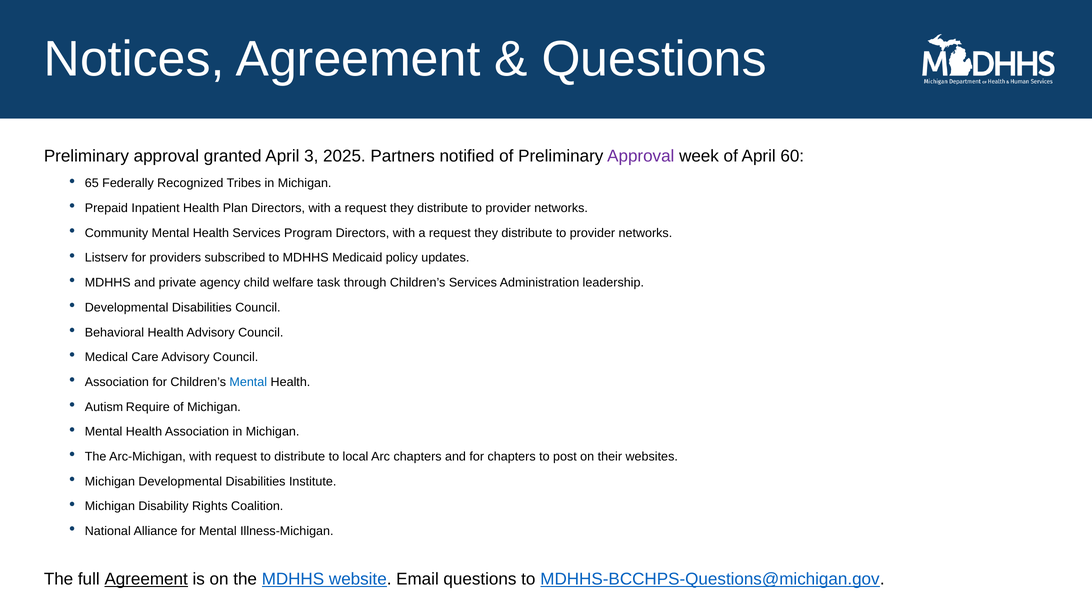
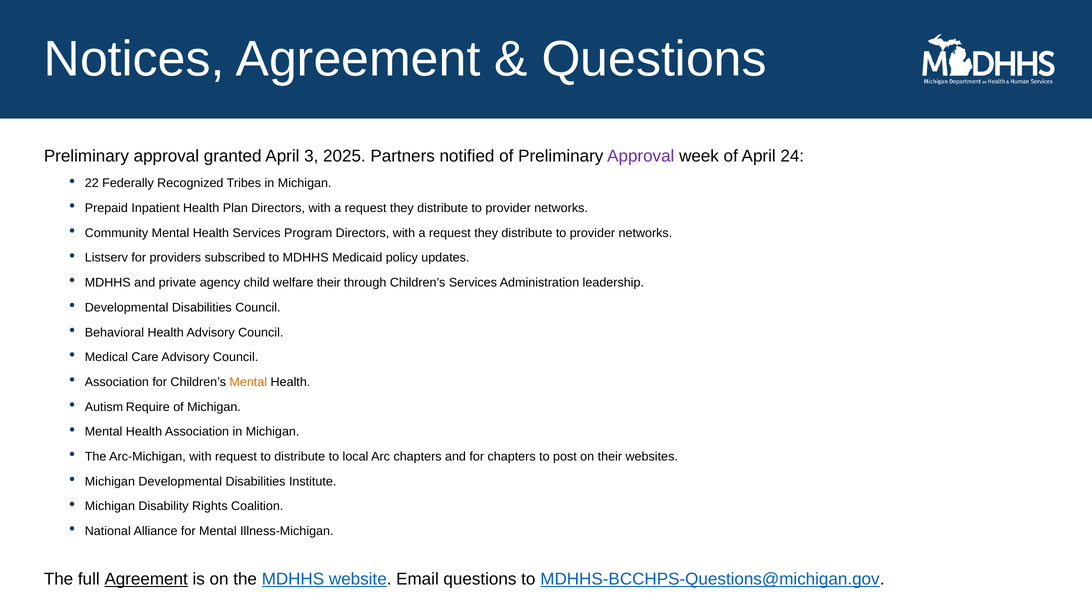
60: 60 -> 24
65: 65 -> 22
welfare task: task -> their
Mental at (248, 382) colour: blue -> orange
